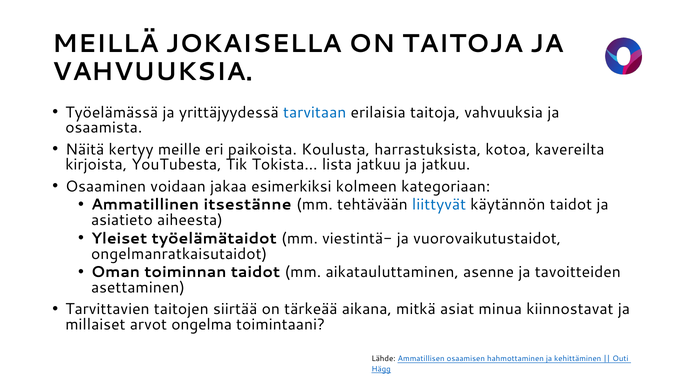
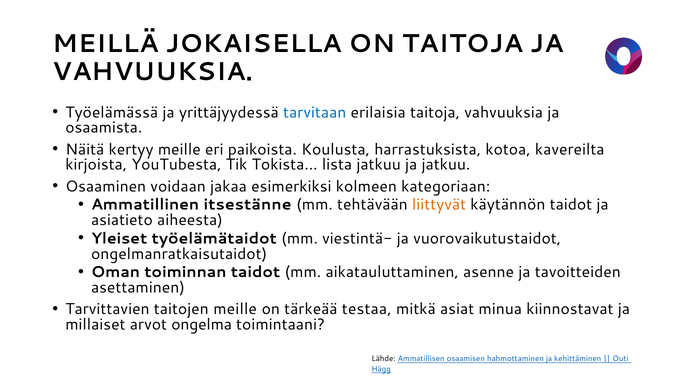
liittyvät colour: blue -> orange
taitojen siirtää: siirtää -> meille
aikana: aikana -> testaa
